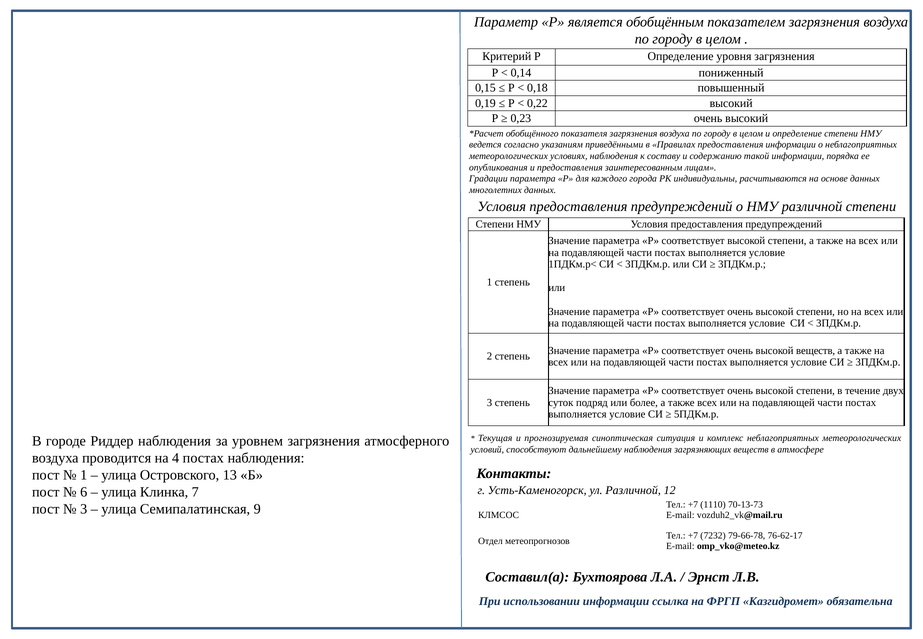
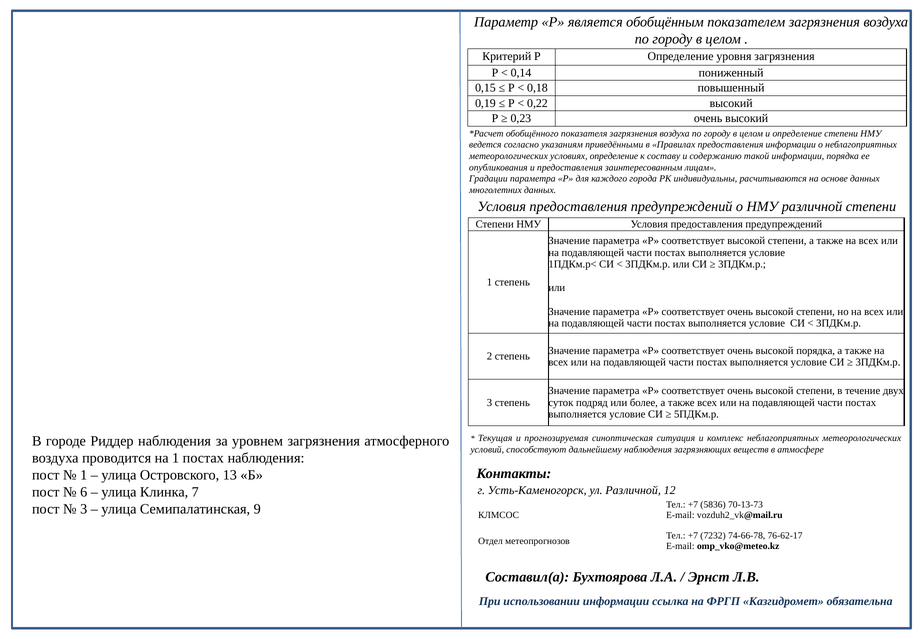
условиях наблюдения: наблюдения -> определение
высокой веществ: веществ -> порядка
на 4: 4 -> 1
1110: 1110 -> 5836
79-66-78: 79-66-78 -> 74-66-78
